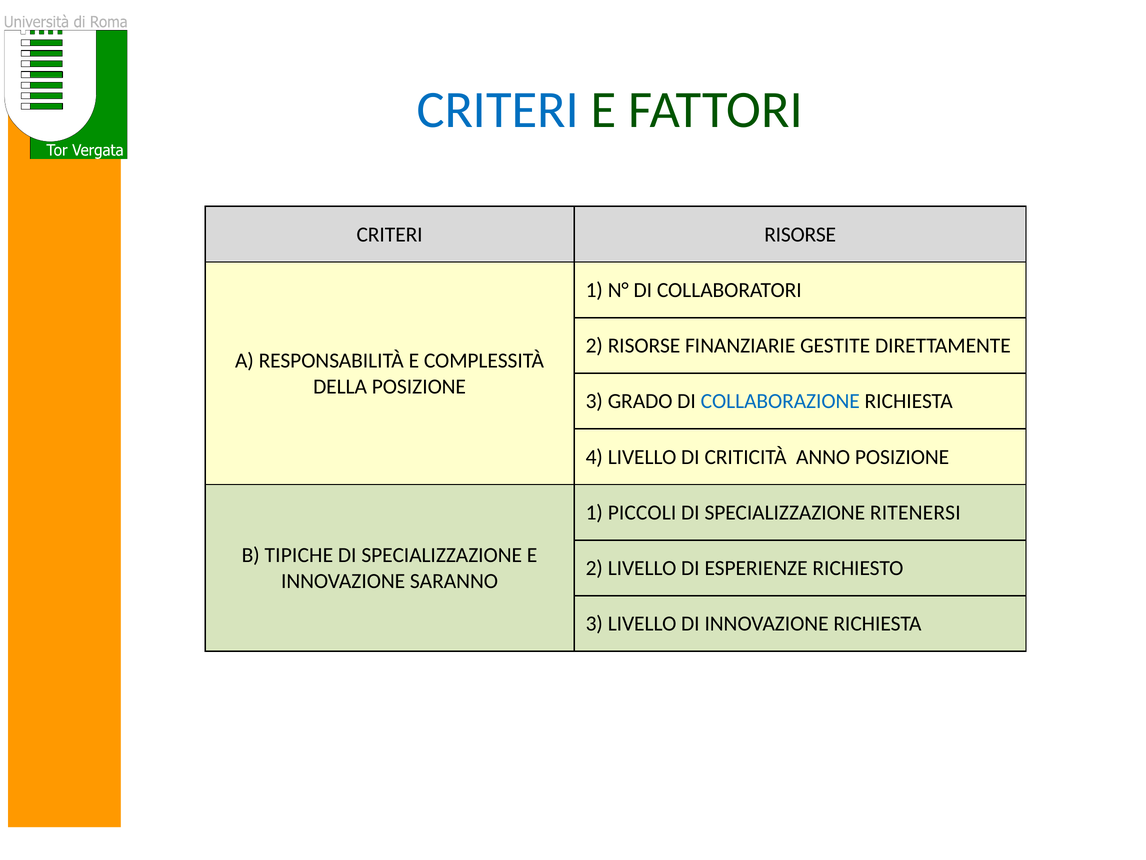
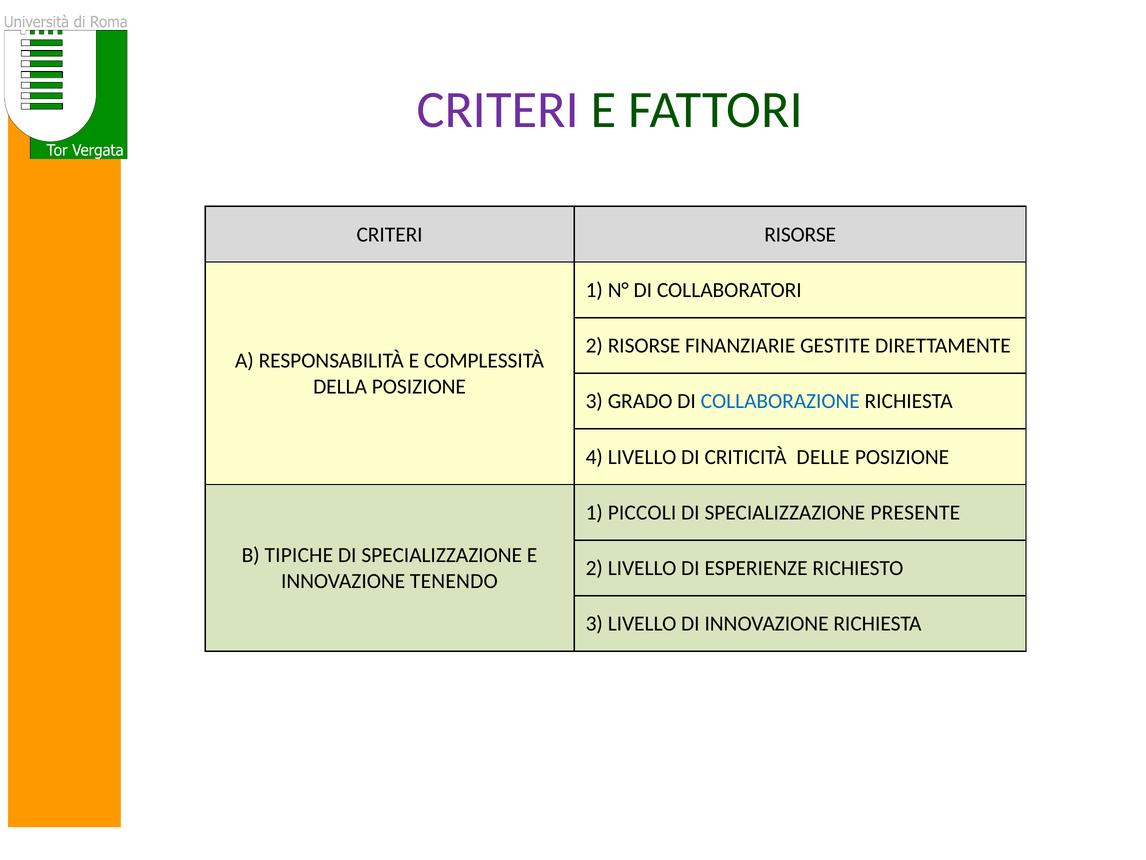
CRITERI at (498, 110) colour: blue -> purple
ANNO: ANNO -> DELLE
RITENERSI: RITENERSI -> PRESENTE
SARANNO: SARANNO -> TENENDO
